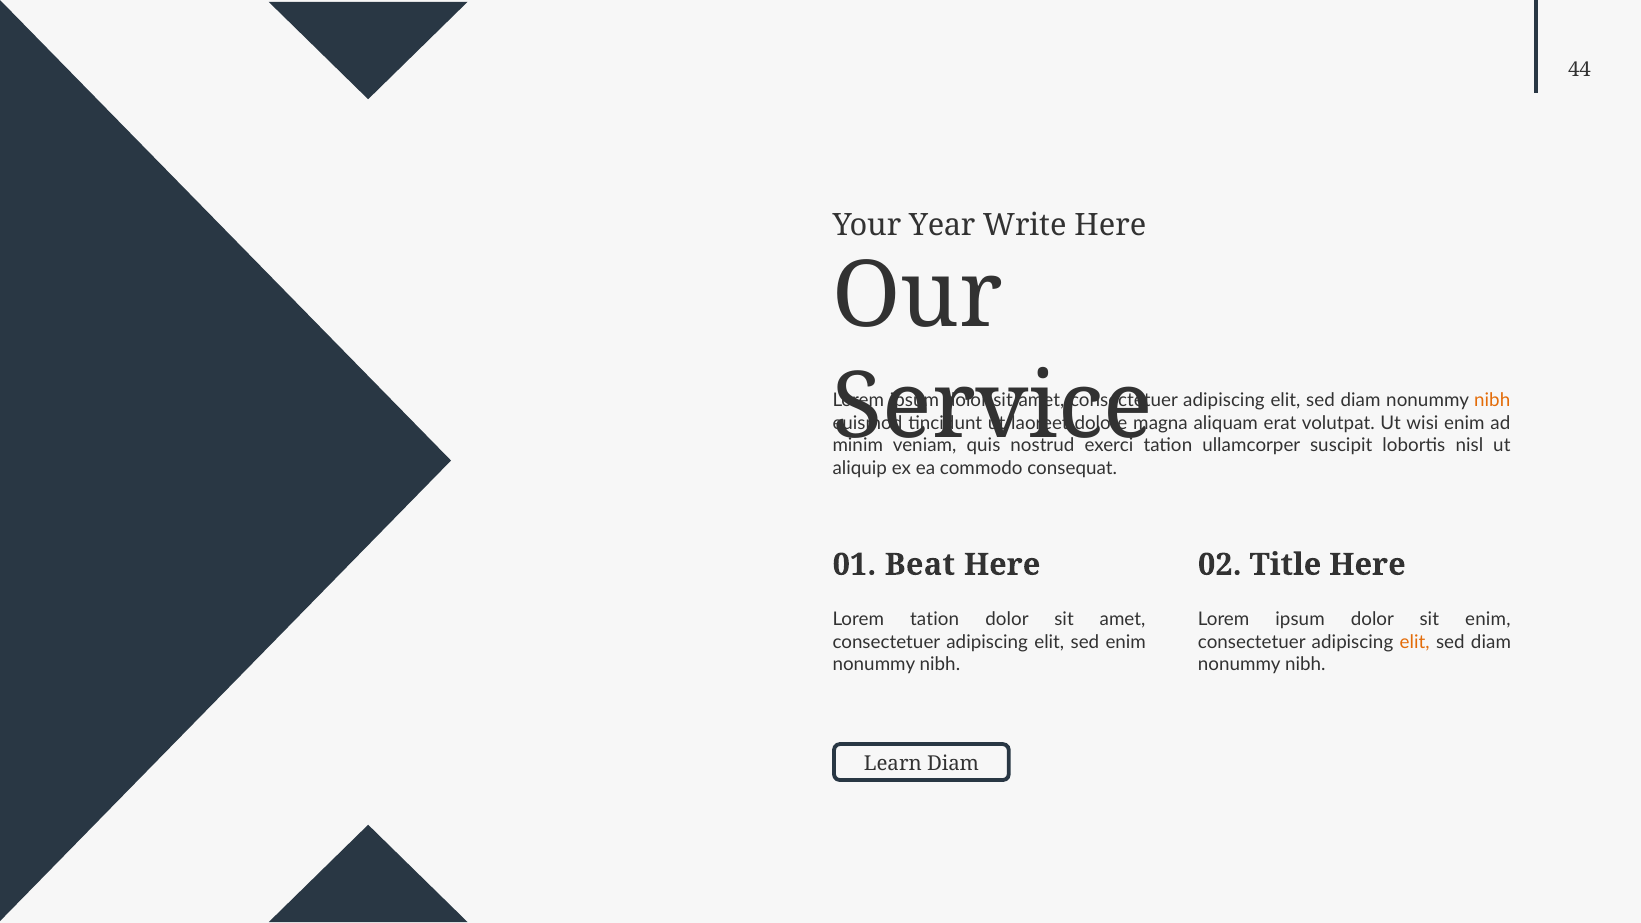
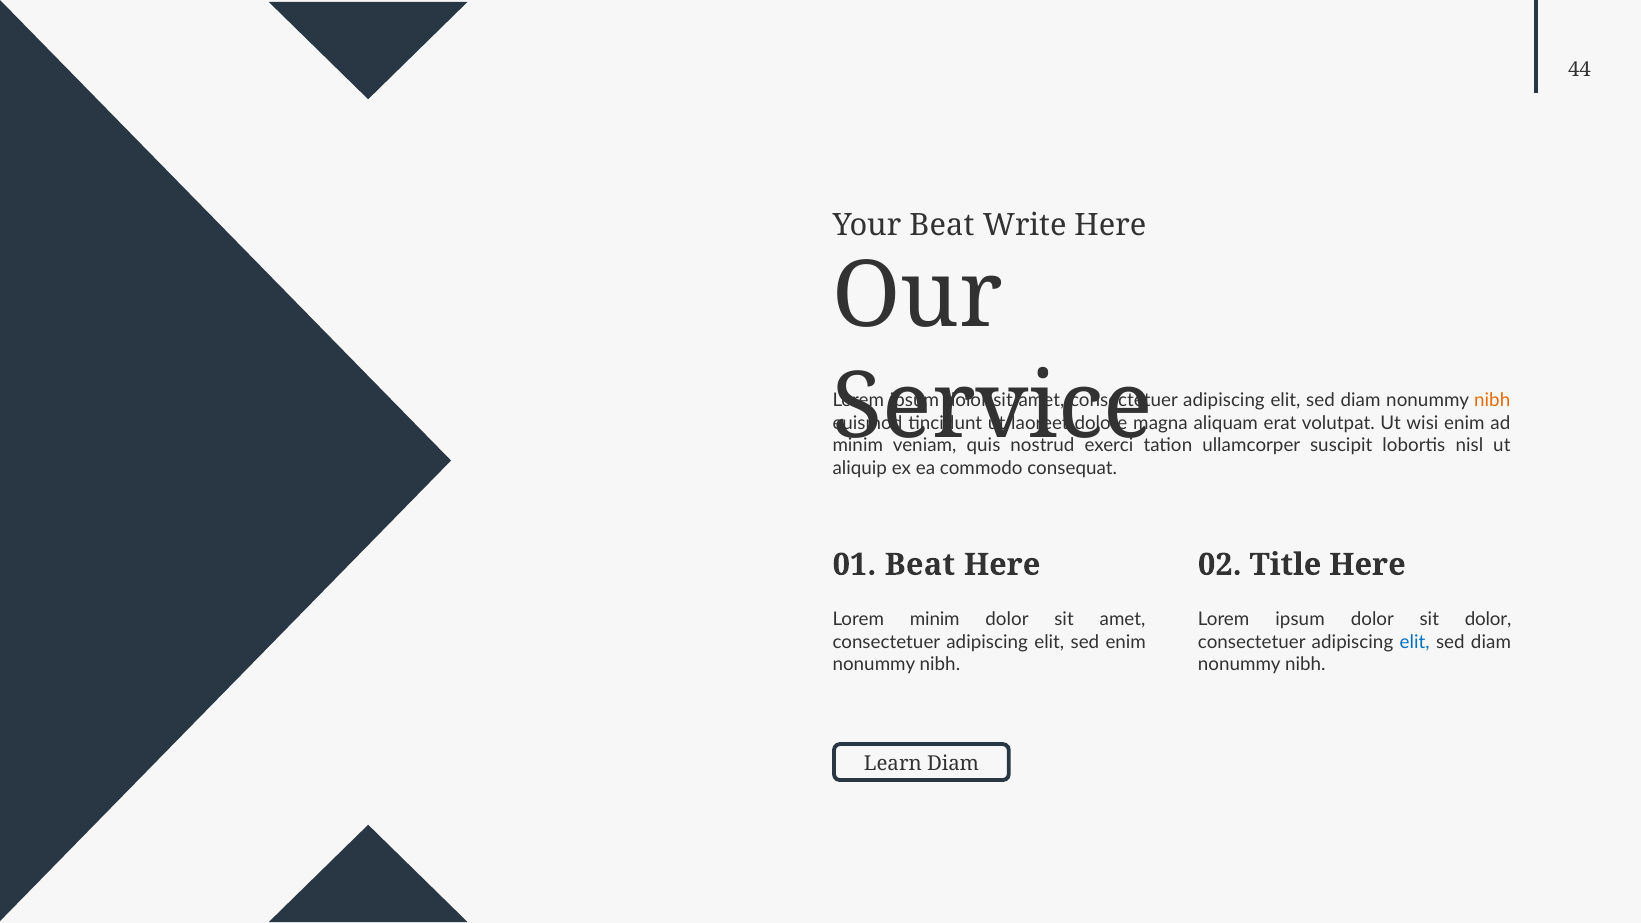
Your Year: Year -> Beat
Lorem tation: tation -> minim
sit enim: enim -> dolor
elit at (1415, 642) colour: orange -> blue
